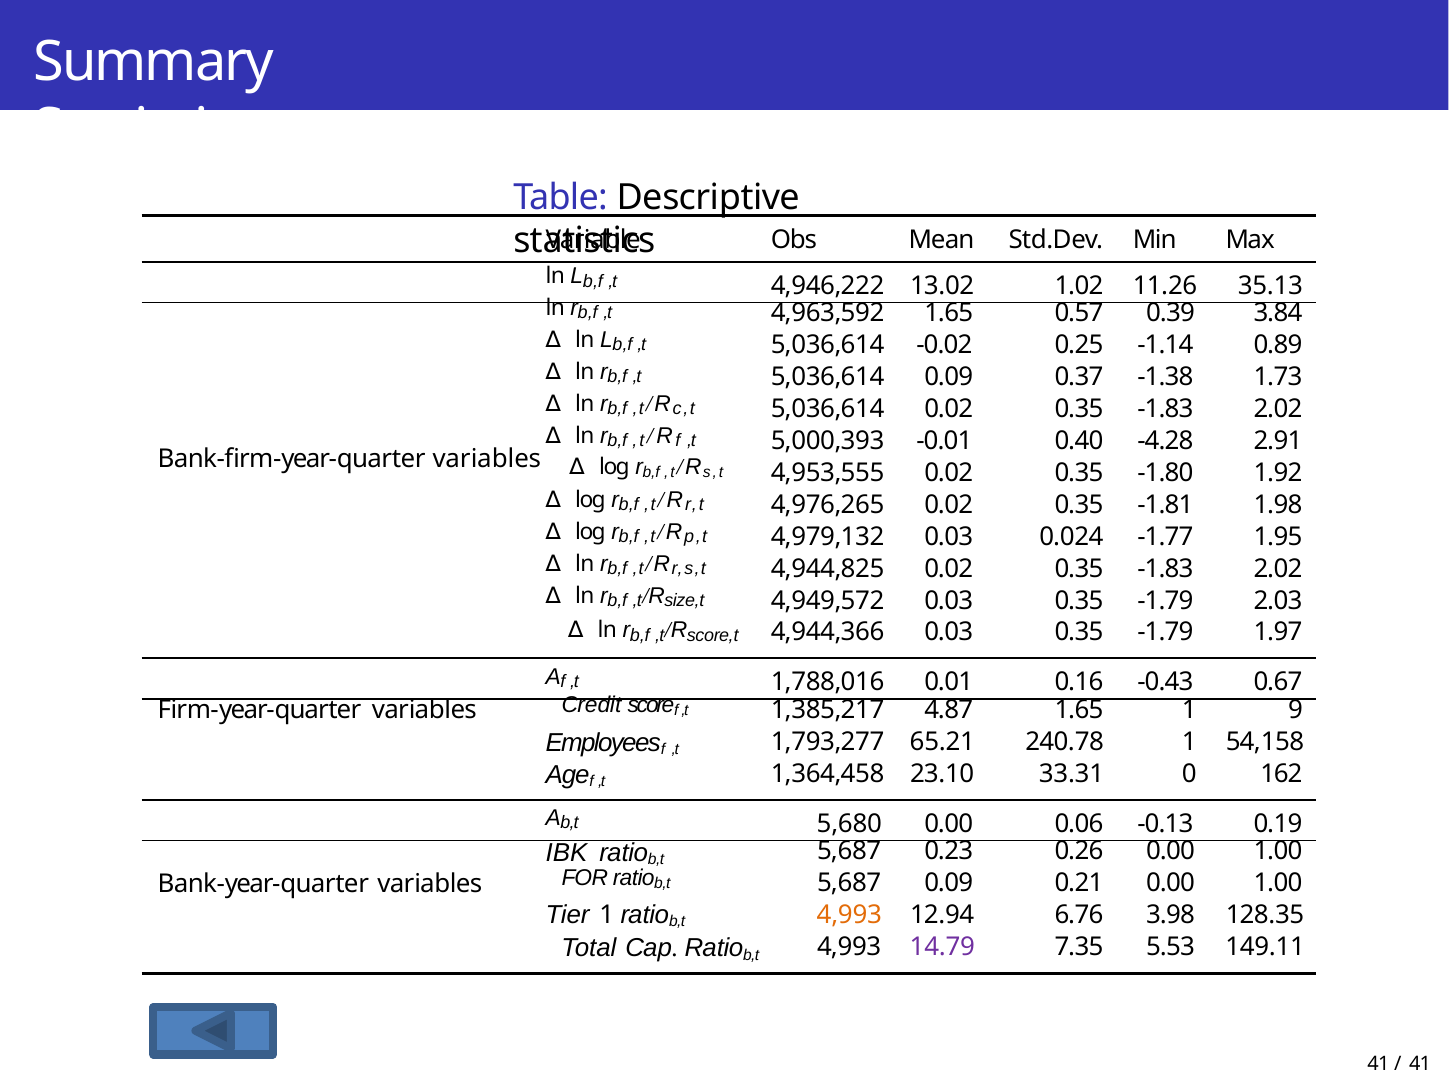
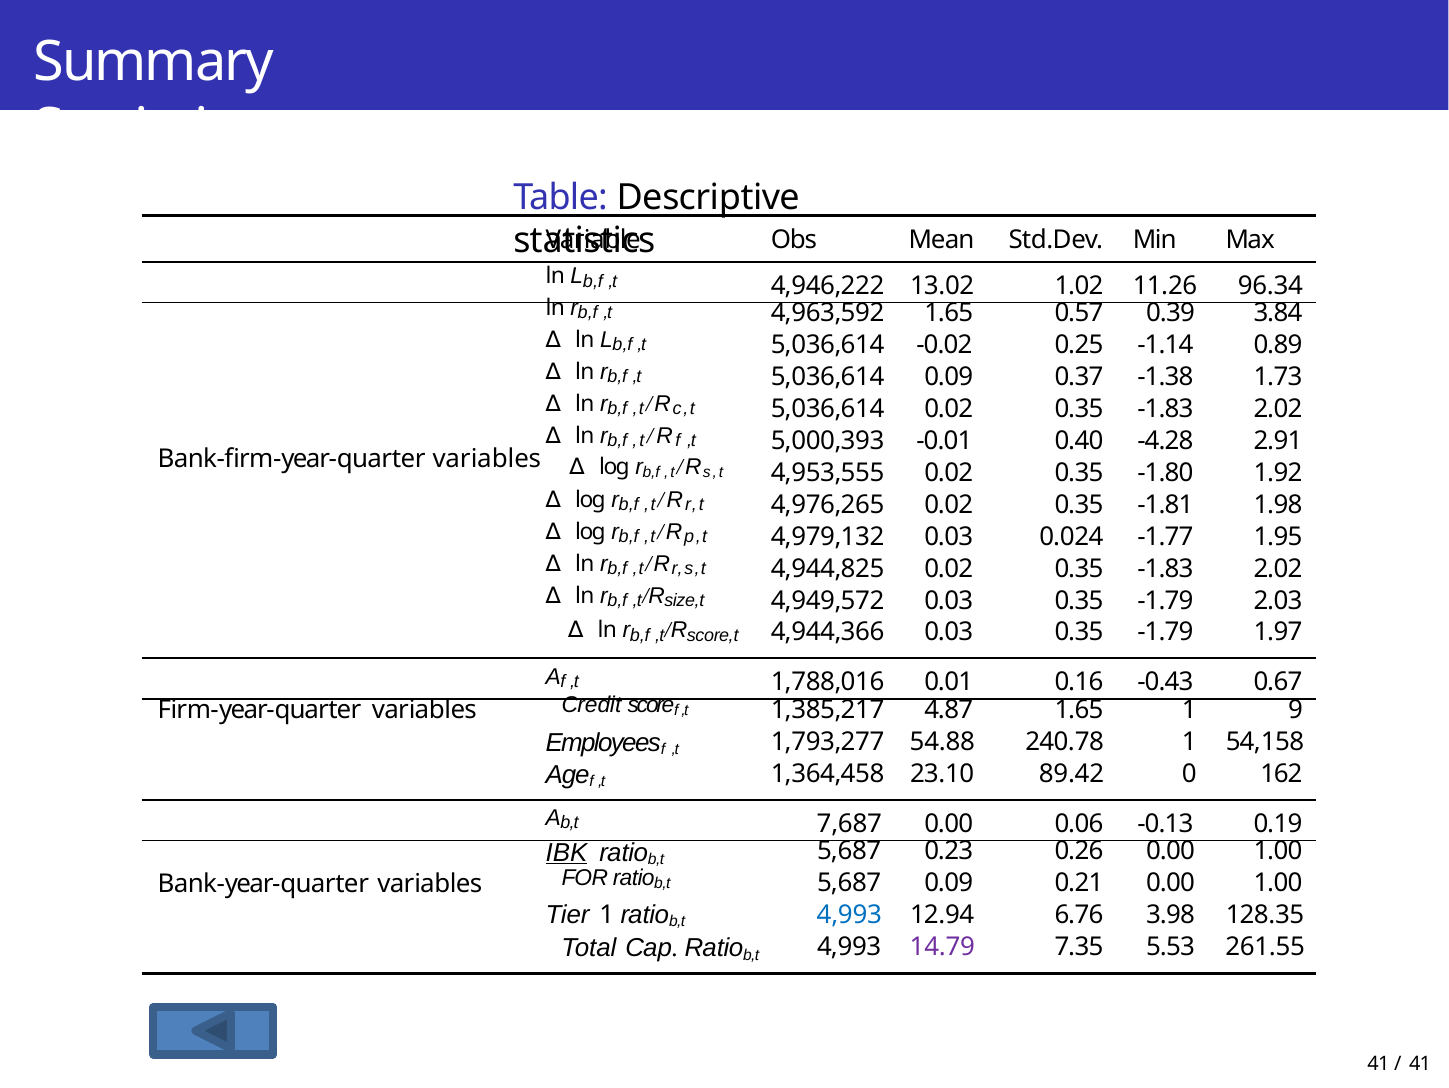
35.13: 35.13 -> 96.34
65.21: 65.21 -> 54.88
33.31: 33.31 -> 89.42
5,680: 5,680 -> 7,687
IBK underline: none -> present
4,993 at (849, 915) colour: orange -> blue
149.11: 149.11 -> 261.55
